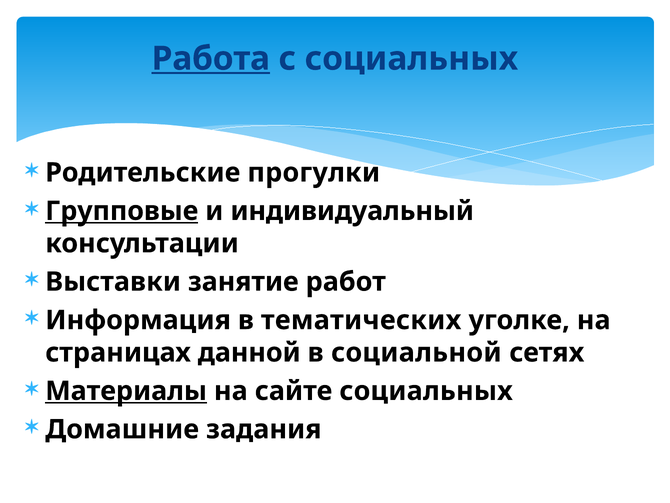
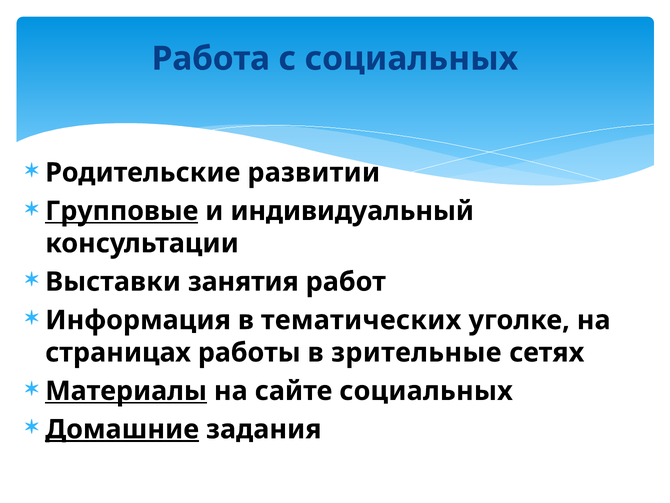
Работа underline: present -> none
прогулки: прогулки -> развитии
занятие: занятие -> занятия
данной: данной -> работы
социальной: социальной -> зрительные
Домашние underline: none -> present
